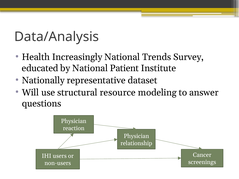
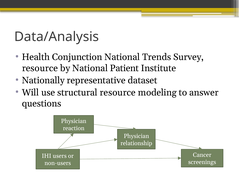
Increasingly: Increasingly -> Conjunction
educated at (40, 68): educated -> resource
